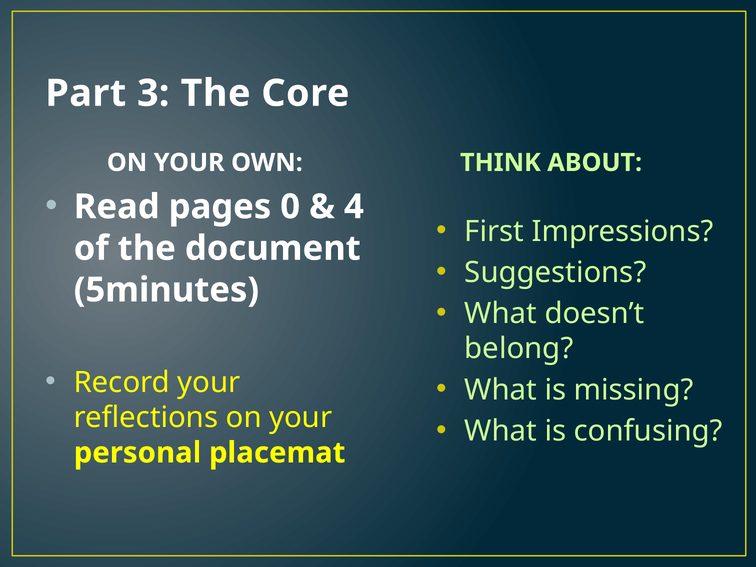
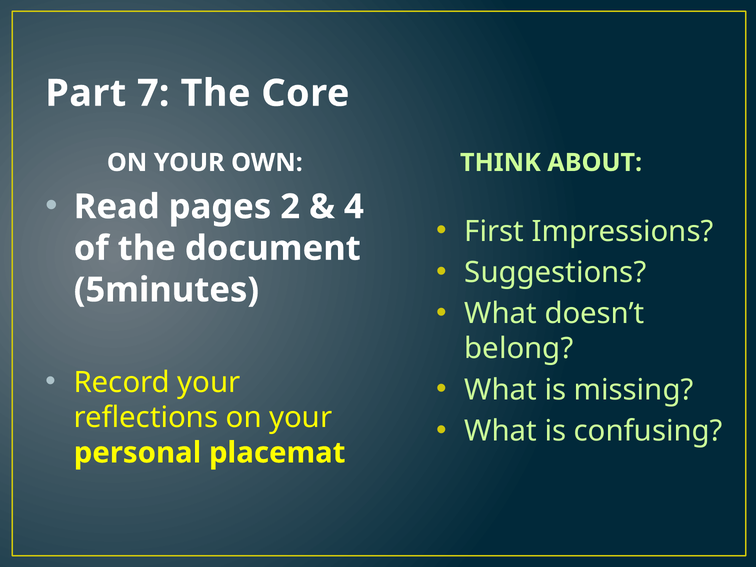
3: 3 -> 7
0: 0 -> 2
